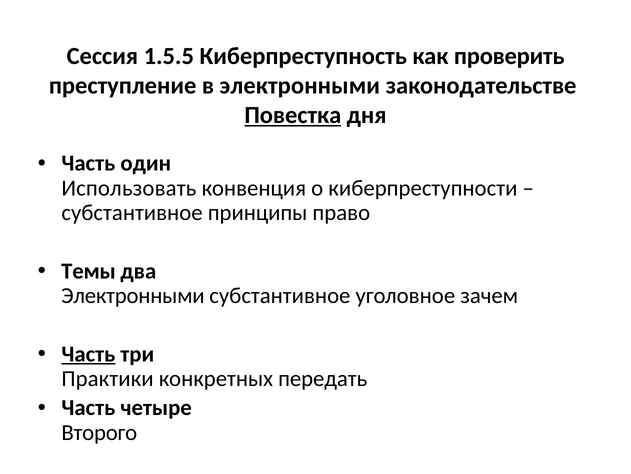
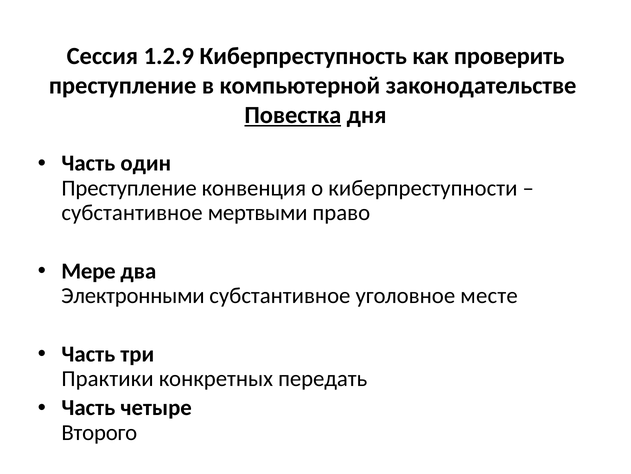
1.5.5: 1.5.5 -> 1.2.9
в электронными: электронными -> компьютерной
Использовать at (129, 188): Использовать -> Преступление
принципы: принципы -> мертвыми
Темы: Темы -> Мере
зачем: зачем -> месте
Часть at (88, 354) underline: present -> none
